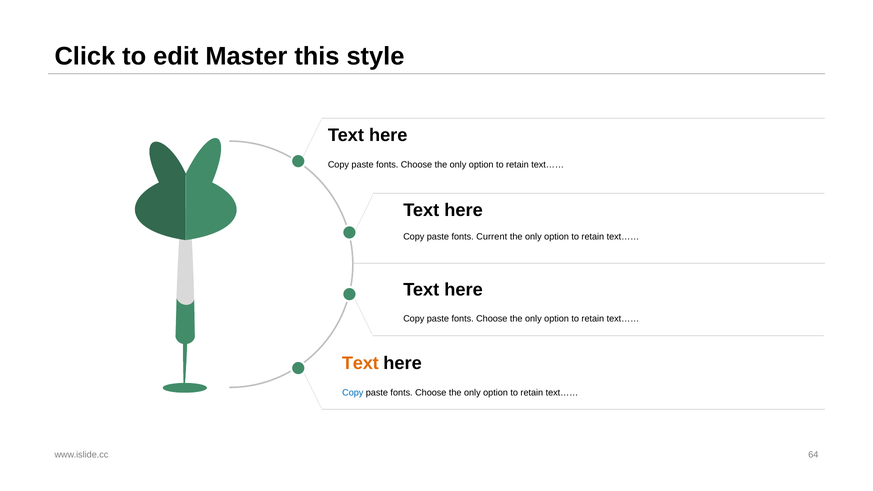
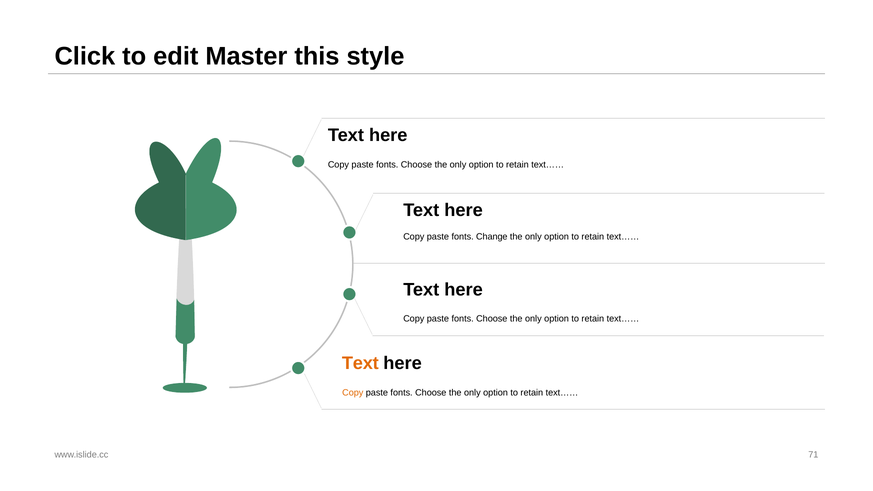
Current: Current -> Change
Copy at (353, 393) colour: blue -> orange
64: 64 -> 71
